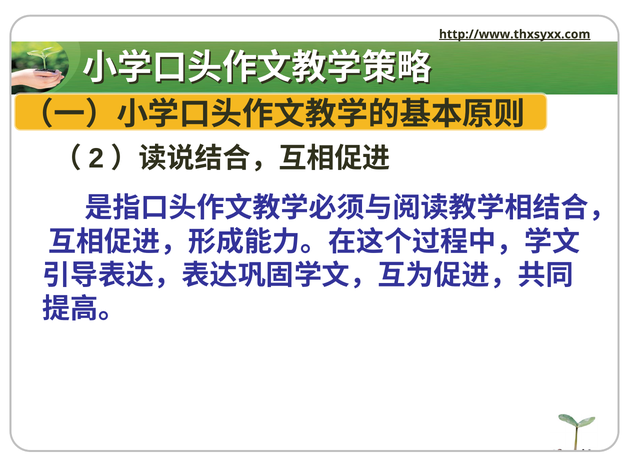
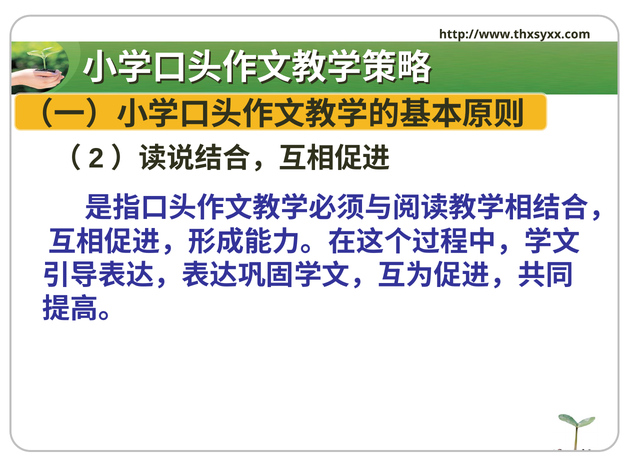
http://www.thxsyxx.com underline: present -> none
